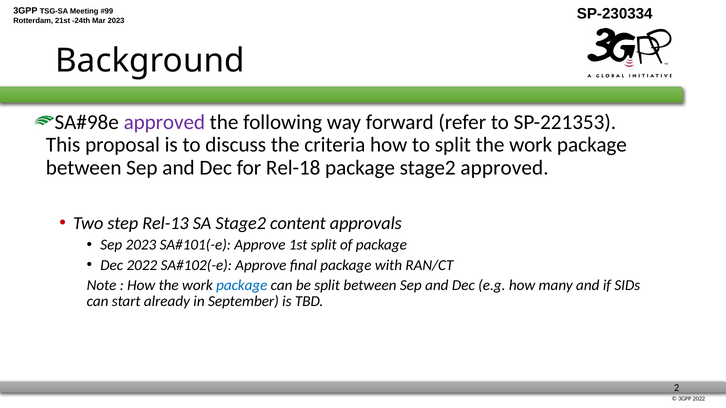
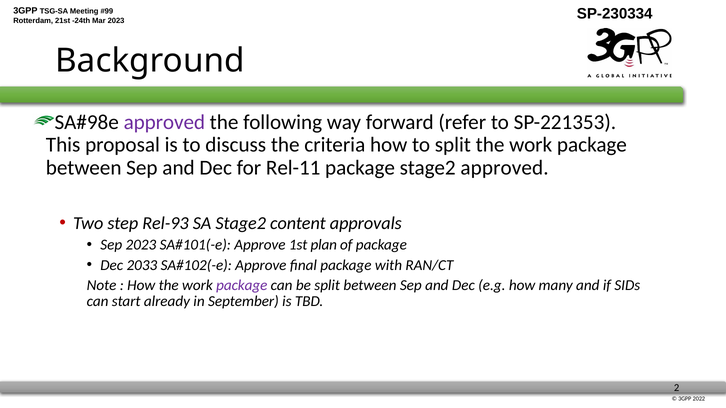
Rel-18: Rel-18 -> Rel-11
Rel-13: Rel-13 -> Rel-93
1st split: split -> plan
Dec 2022: 2022 -> 2033
package at (242, 285) colour: blue -> purple
